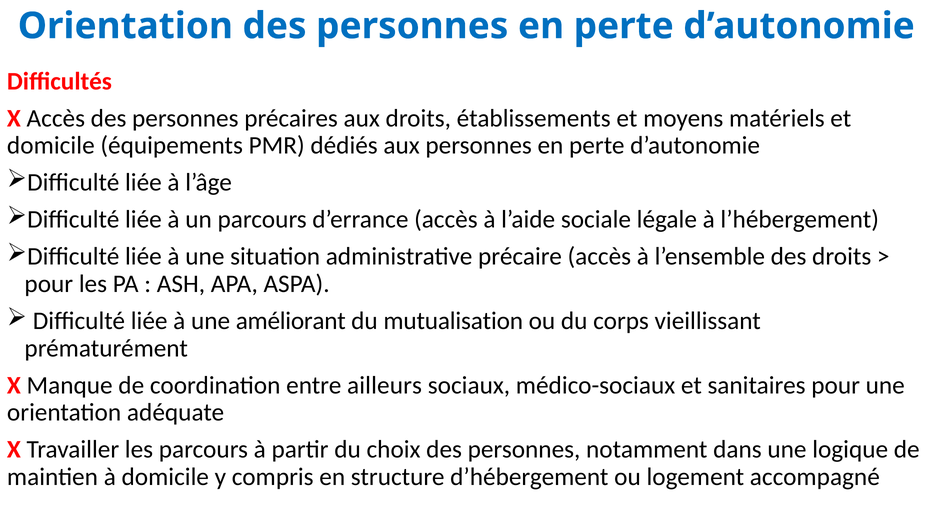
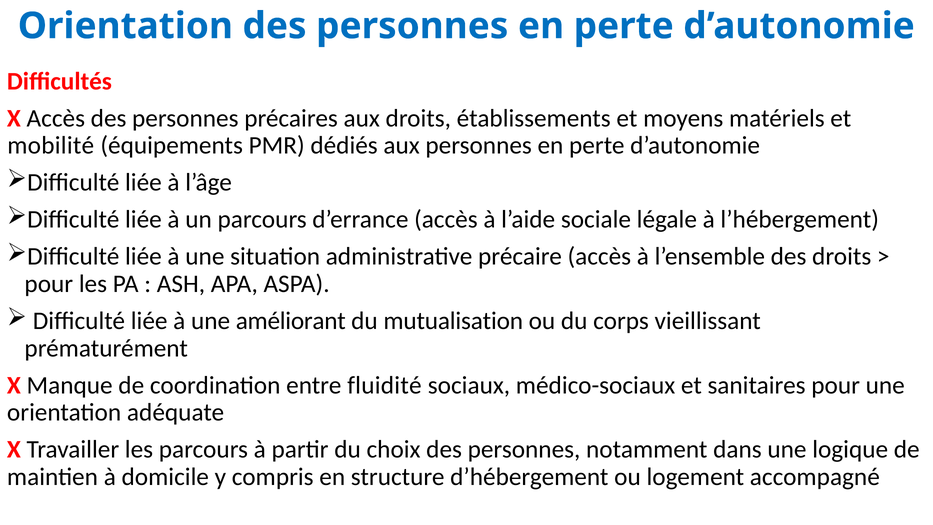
domicile at (51, 146): domicile -> mobilité
ailleurs: ailleurs -> fluidité
